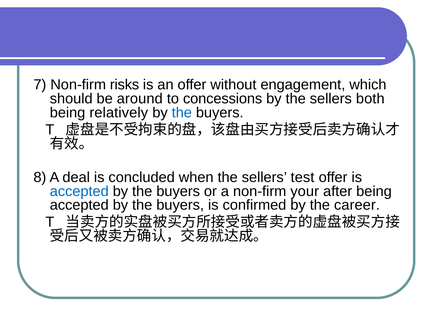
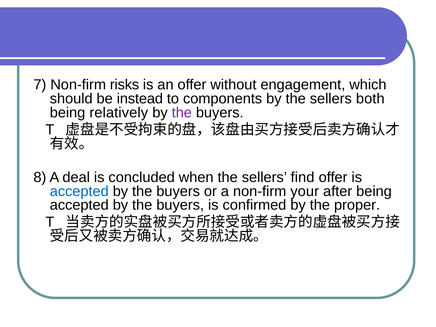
around: around -> instead
concessions: concessions -> components
the at (182, 113) colour: blue -> purple
test: test -> find
career: career -> proper
